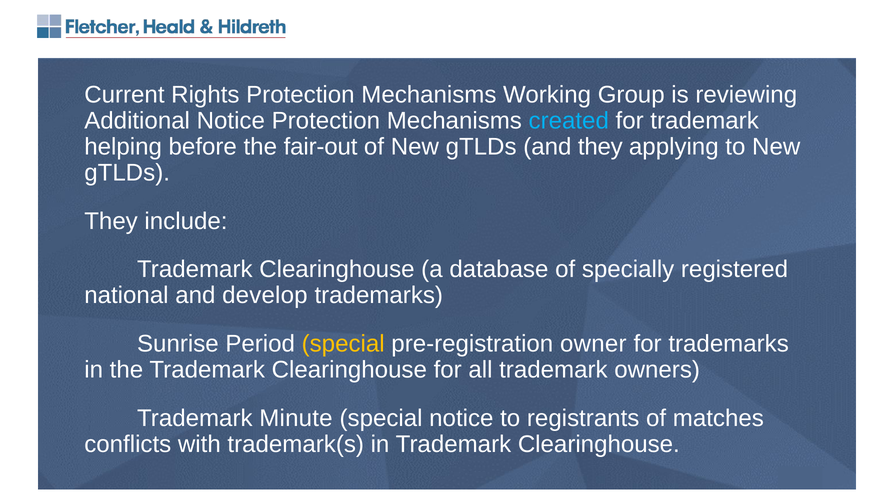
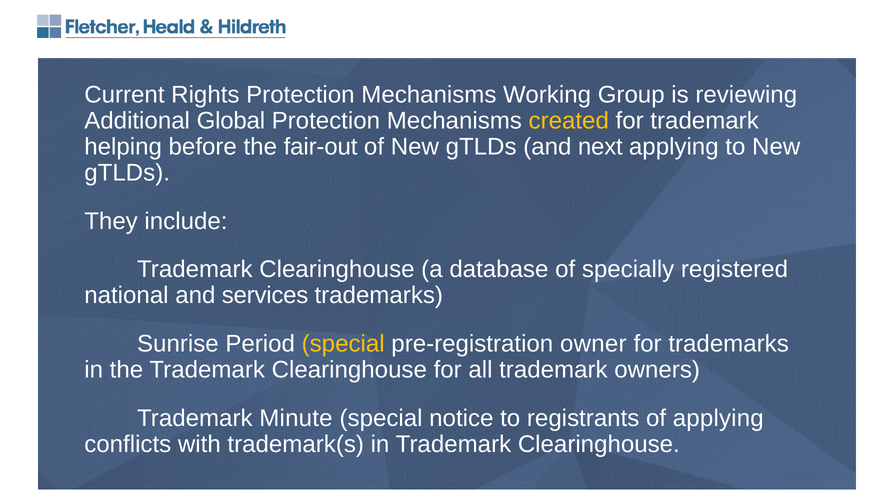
Additional Notice: Notice -> Global
created colour: light blue -> yellow
and they: they -> next
develop: develop -> services
of matches: matches -> applying
